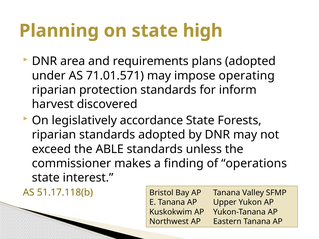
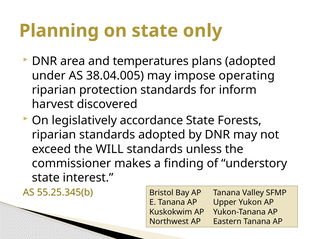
high: high -> only
requirements: requirements -> temperatures
71.01.571: 71.01.571 -> 38.04.005
ABLE: ABLE -> WILL
operations: operations -> understory
51.17.118(b: 51.17.118(b -> 55.25.345(b
